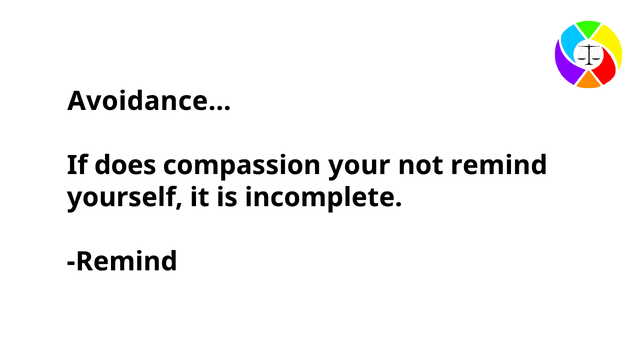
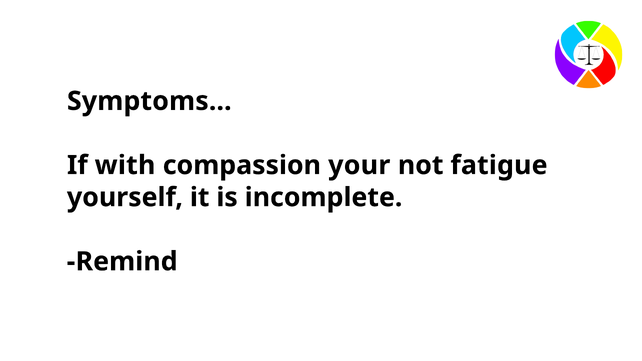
Avoidance…: Avoidance… -> Symptoms…
does: does -> with
not remind: remind -> fatigue
